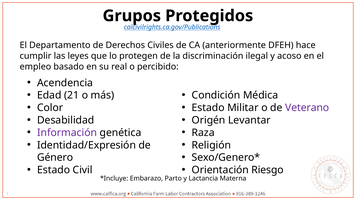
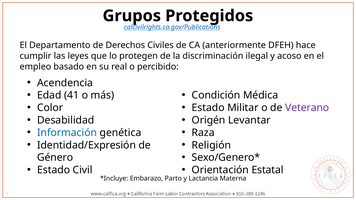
21: 21 -> 41
Información colour: purple -> blue
Riesgo: Riesgo -> Estatal
